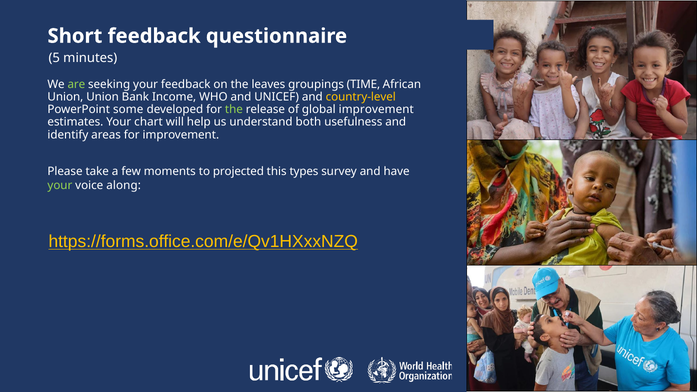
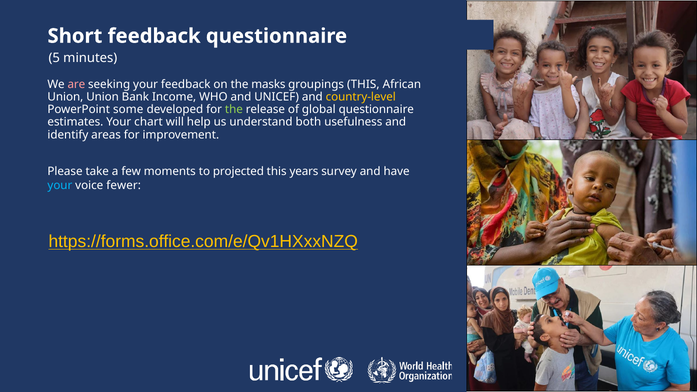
are colour: light green -> pink
leaves: leaves -> masks
groupings TIME: TIME -> THIS
global improvement: improvement -> questionnaire
types: types -> years
your at (60, 186) colour: light green -> light blue
along: along -> fewer
